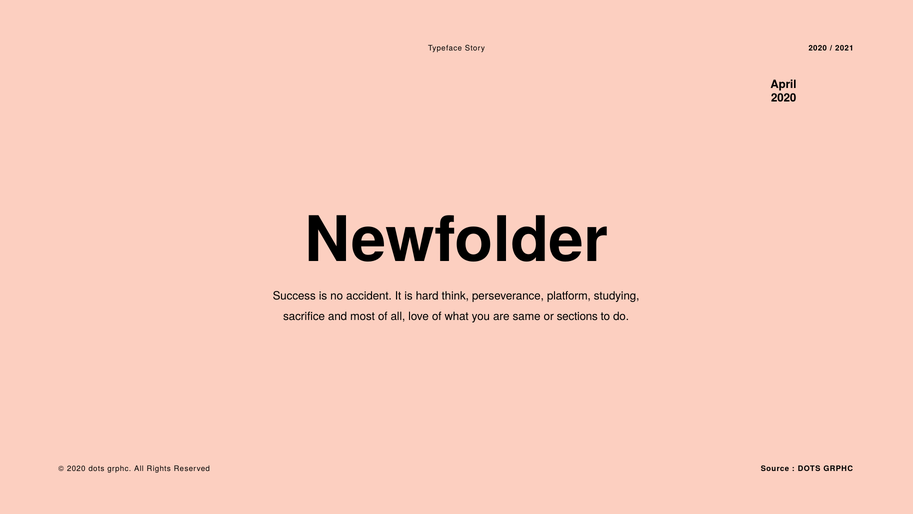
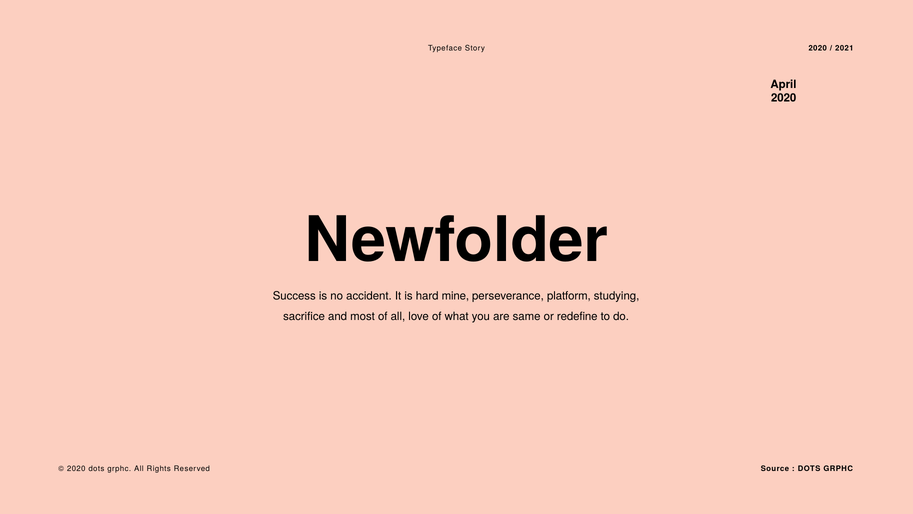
think: think -> mine
sections: sections -> redefine
